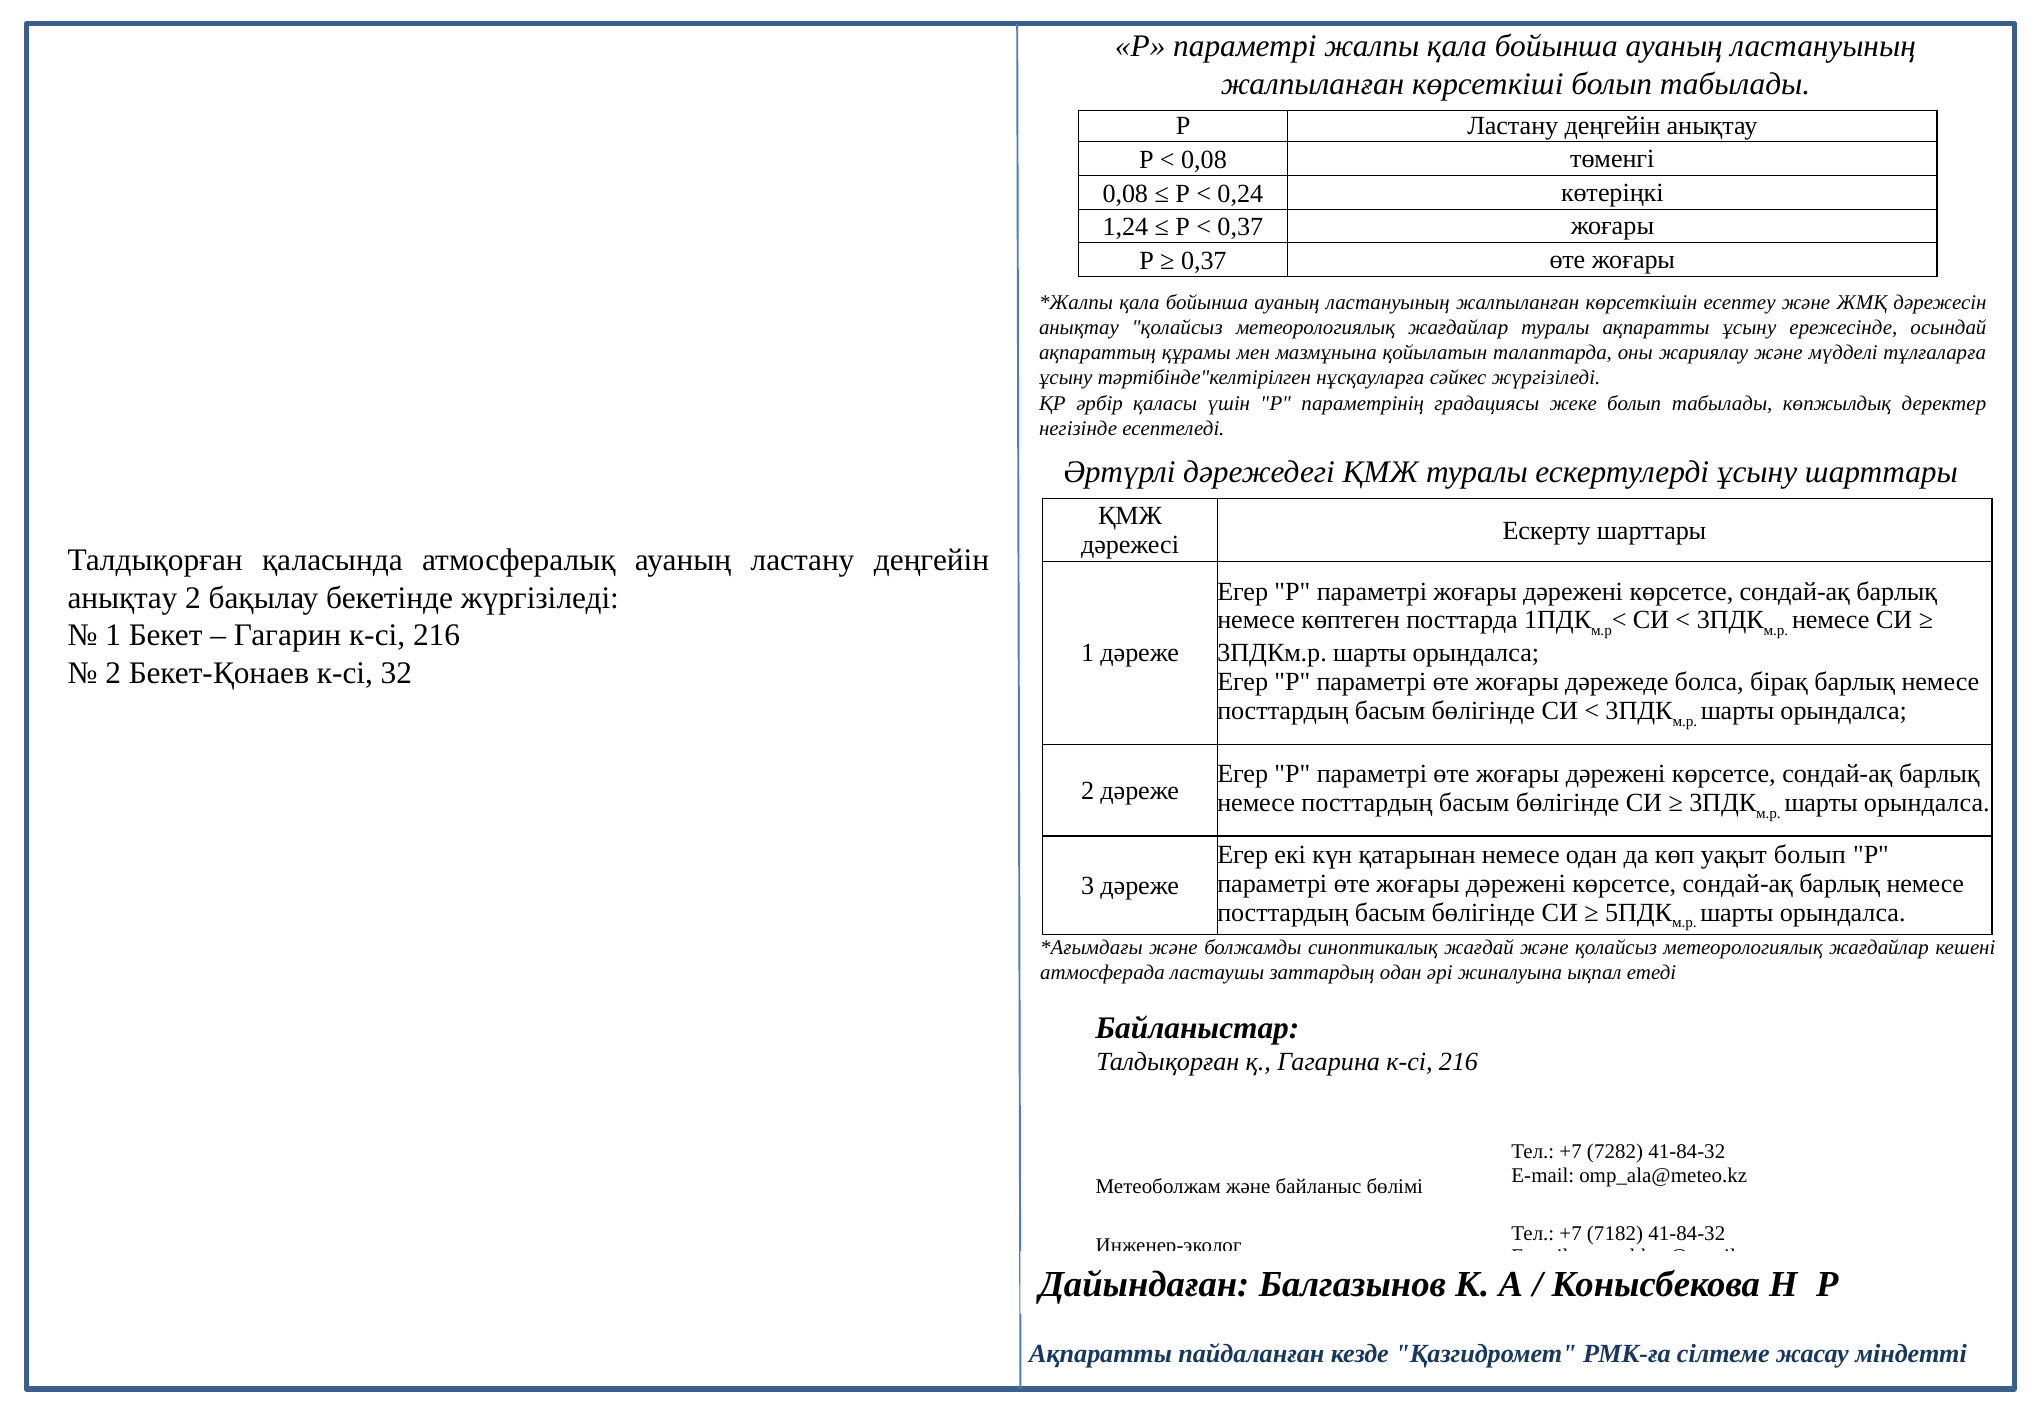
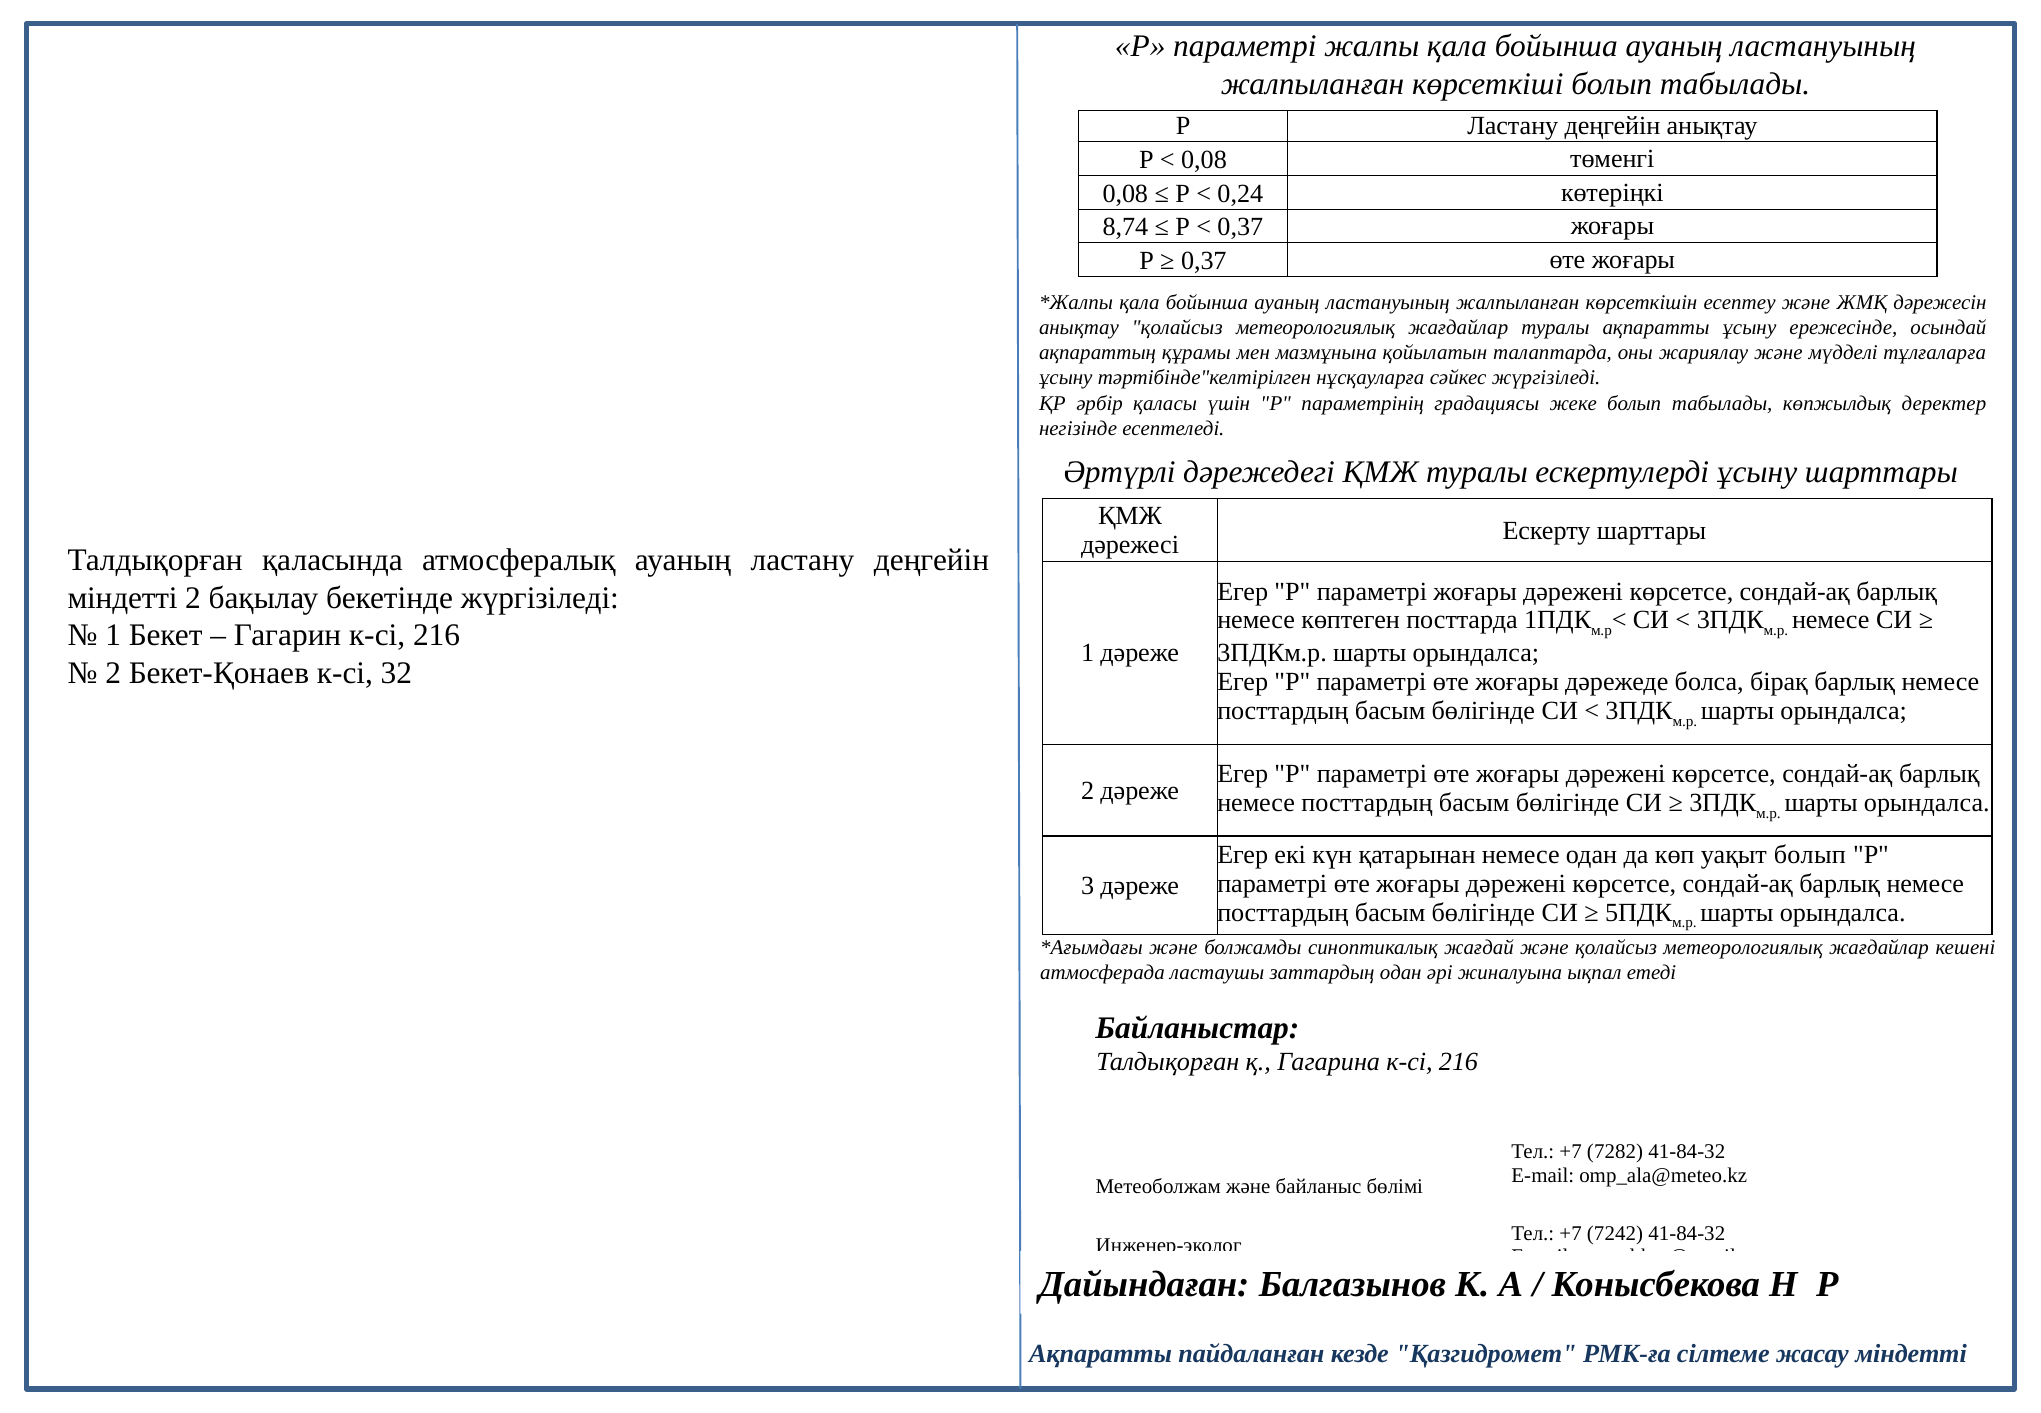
1,24: 1,24 -> 8,74
анықтау at (122, 598): анықтау -> міндетті
7182: 7182 -> 7242
